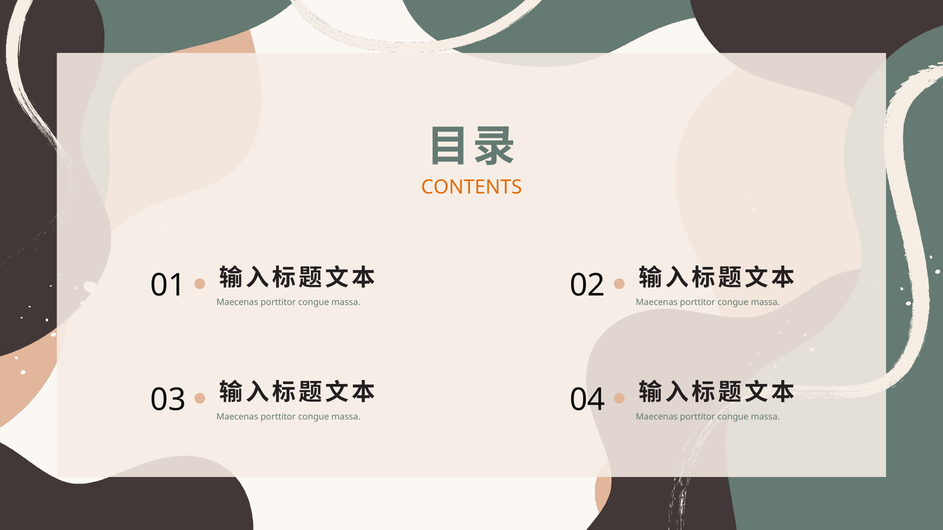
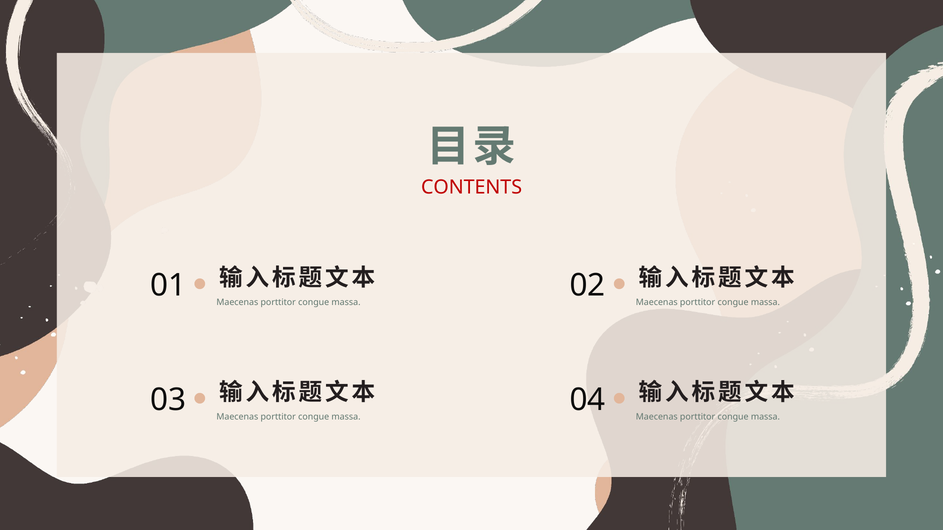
CONTENTS colour: orange -> red
